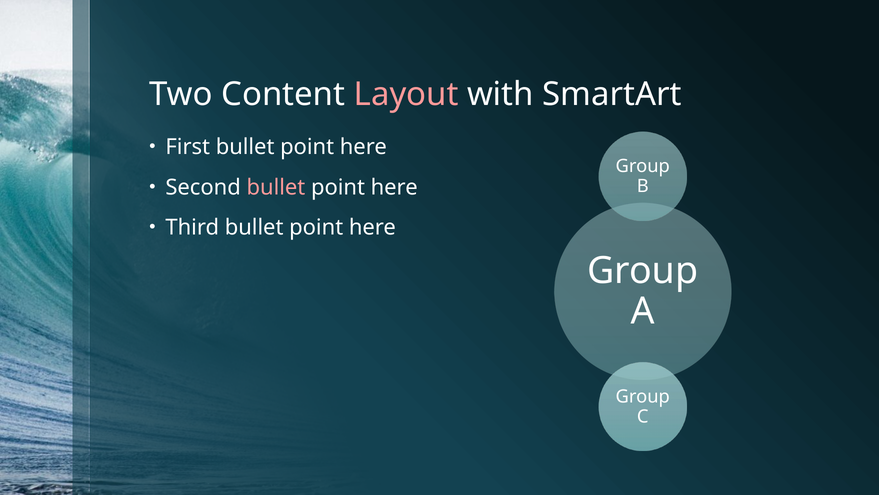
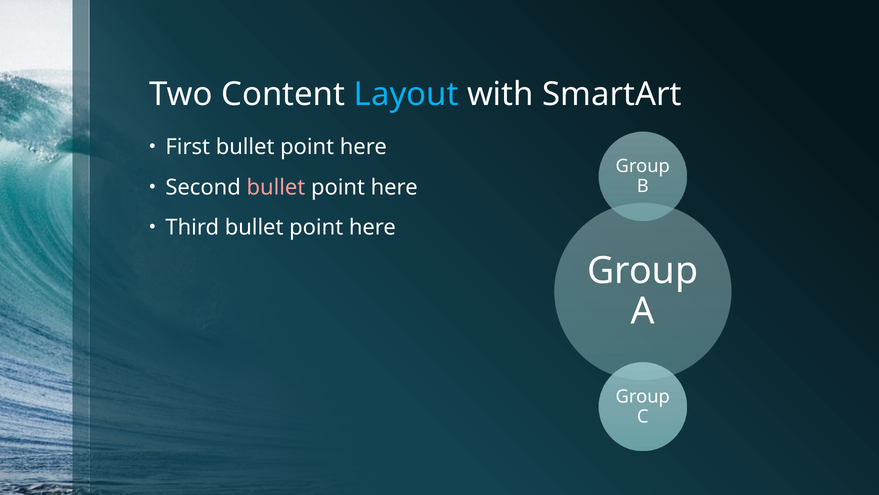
Layout colour: pink -> light blue
